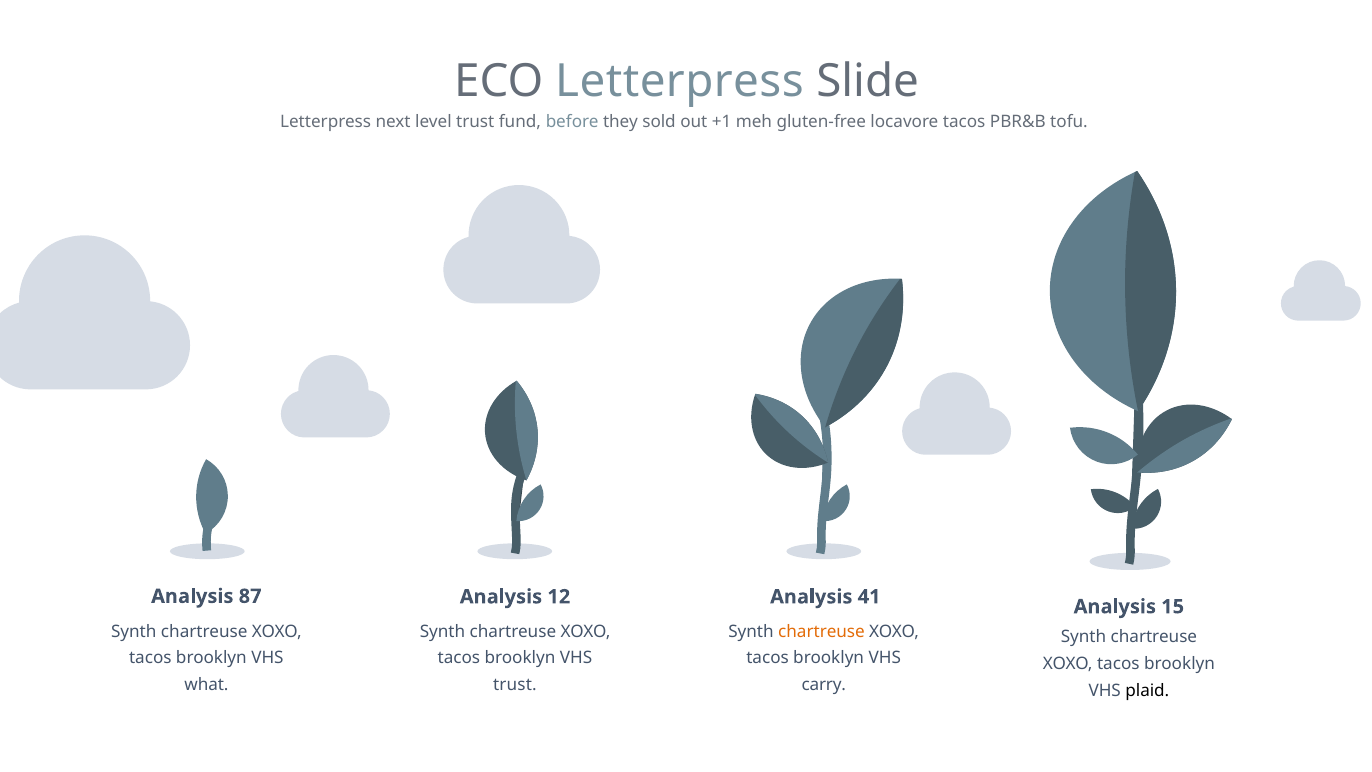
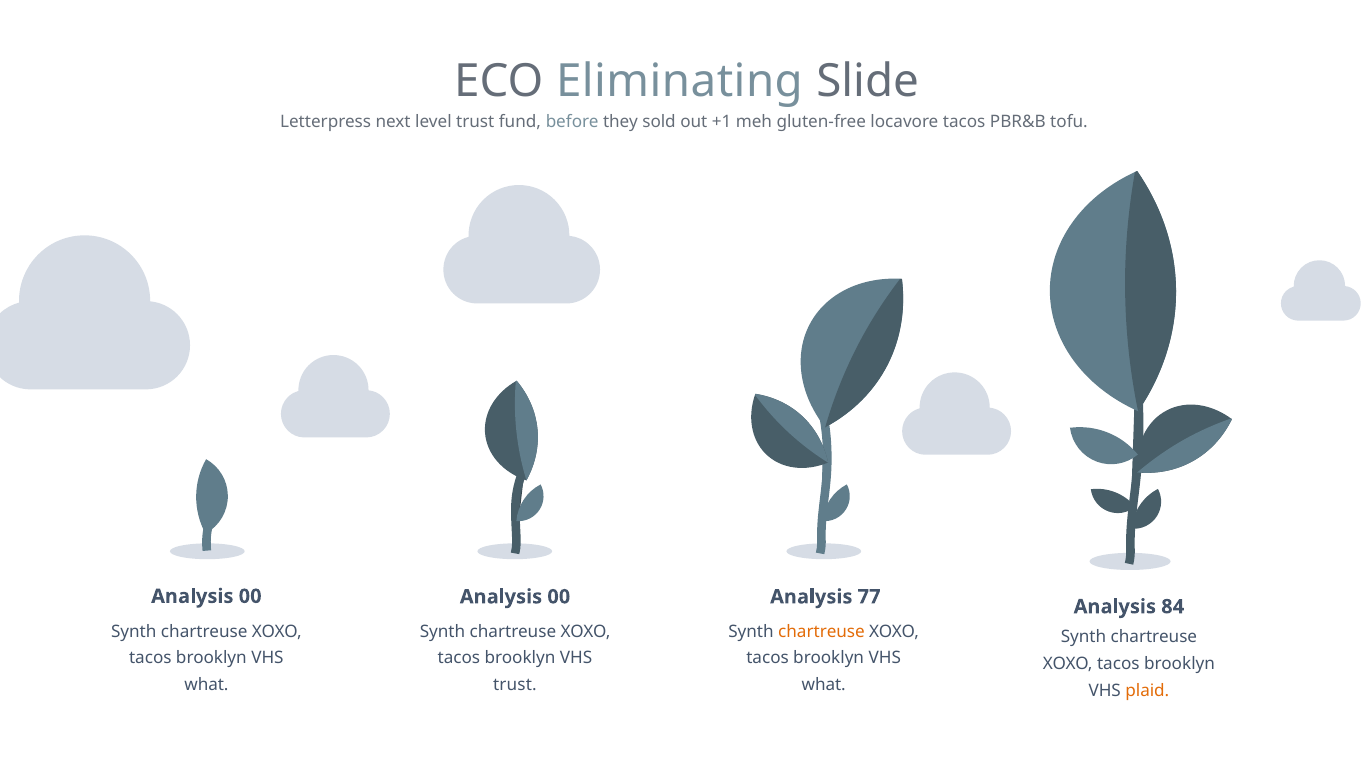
ECO Letterpress: Letterpress -> Eliminating
87 at (250, 596): 87 -> 00
12 at (559, 597): 12 -> 00
41: 41 -> 77
15: 15 -> 84
carry at (824, 685): carry -> what
plaid colour: black -> orange
